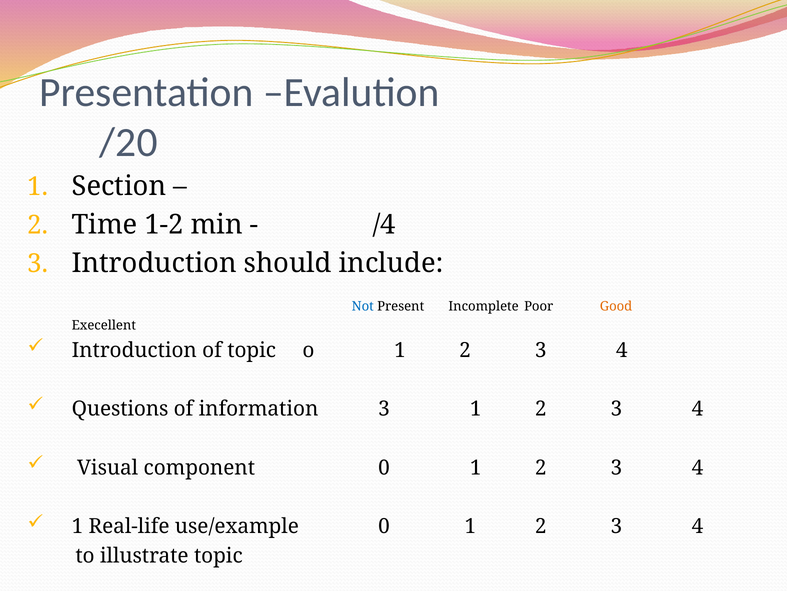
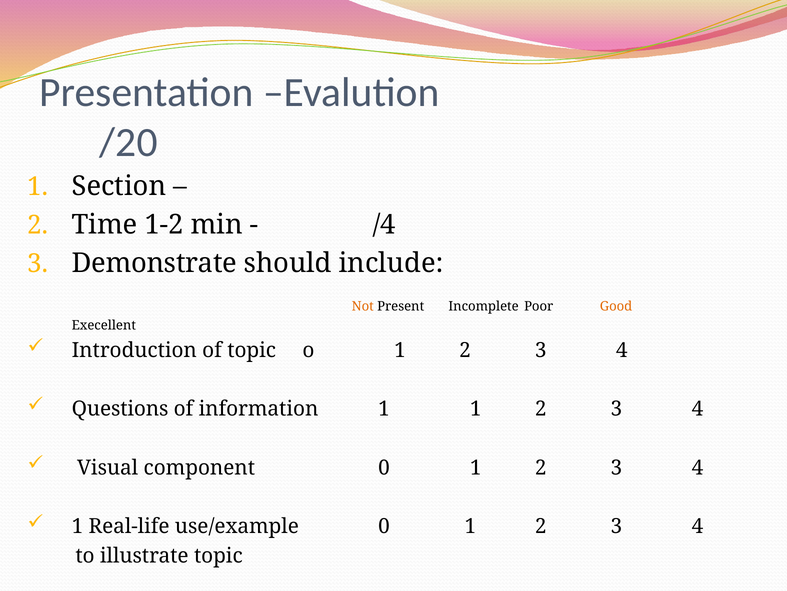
3 Introduction: Introduction -> Demonstrate
Not colour: blue -> orange
information 3: 3 -> 1
